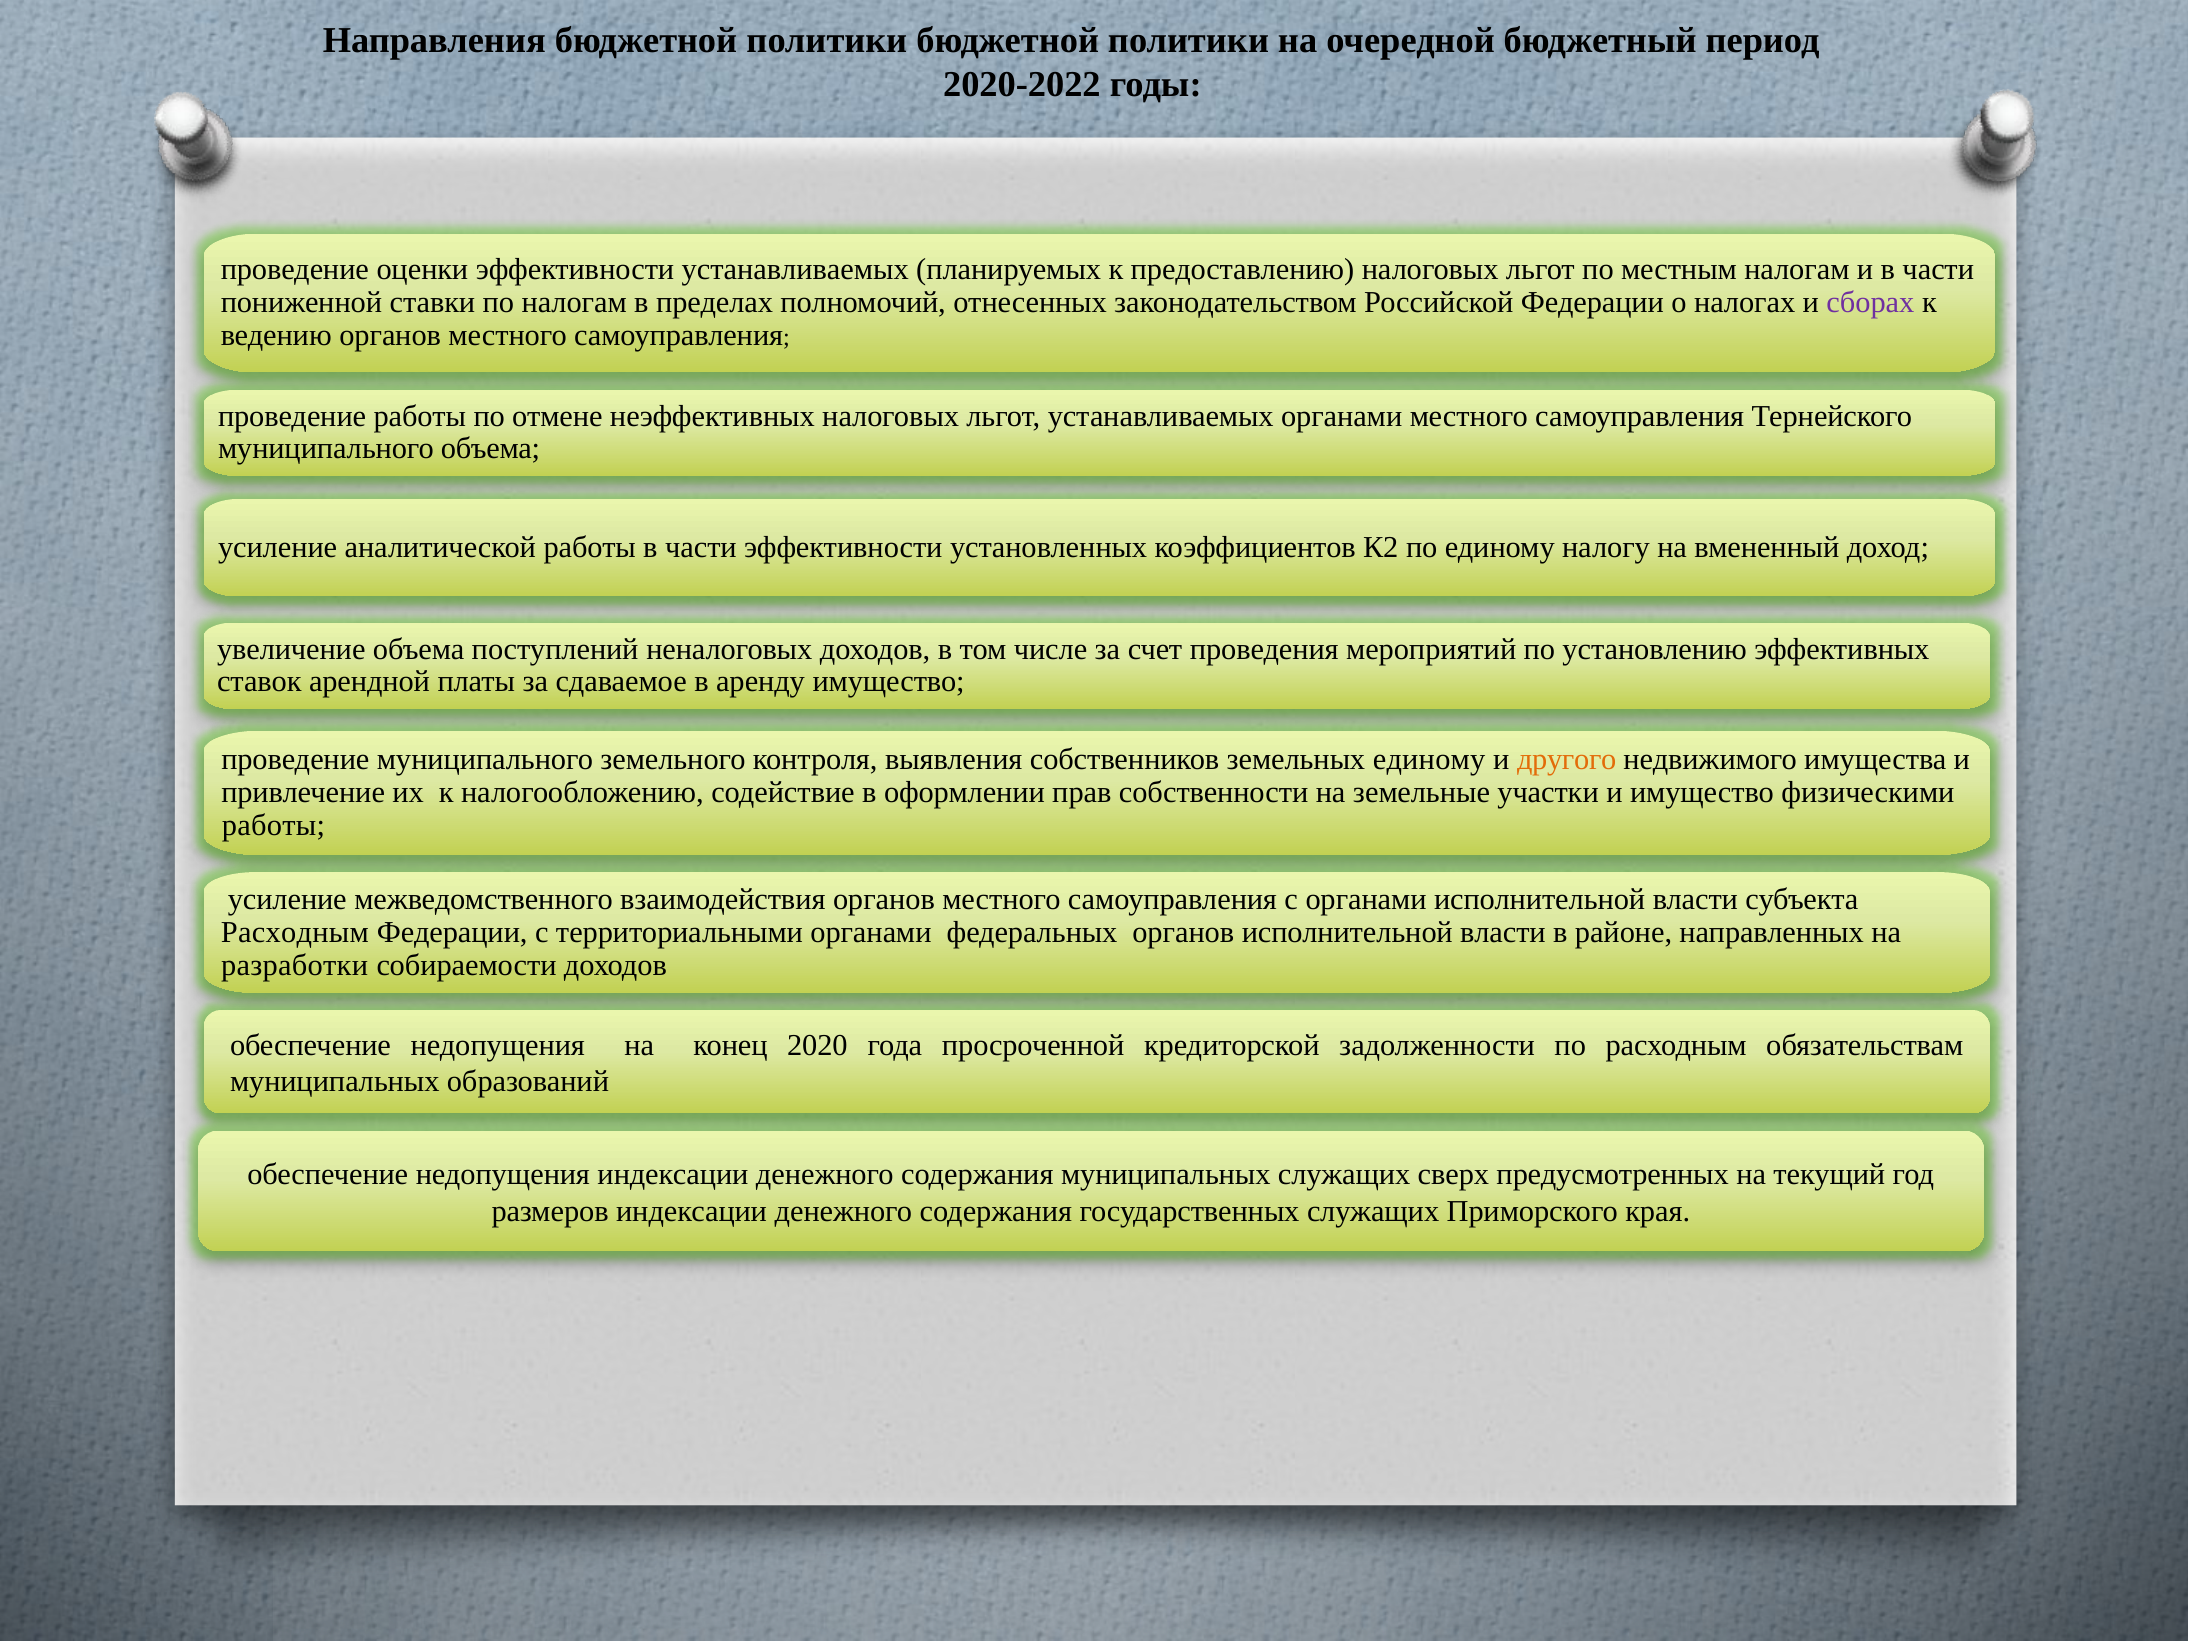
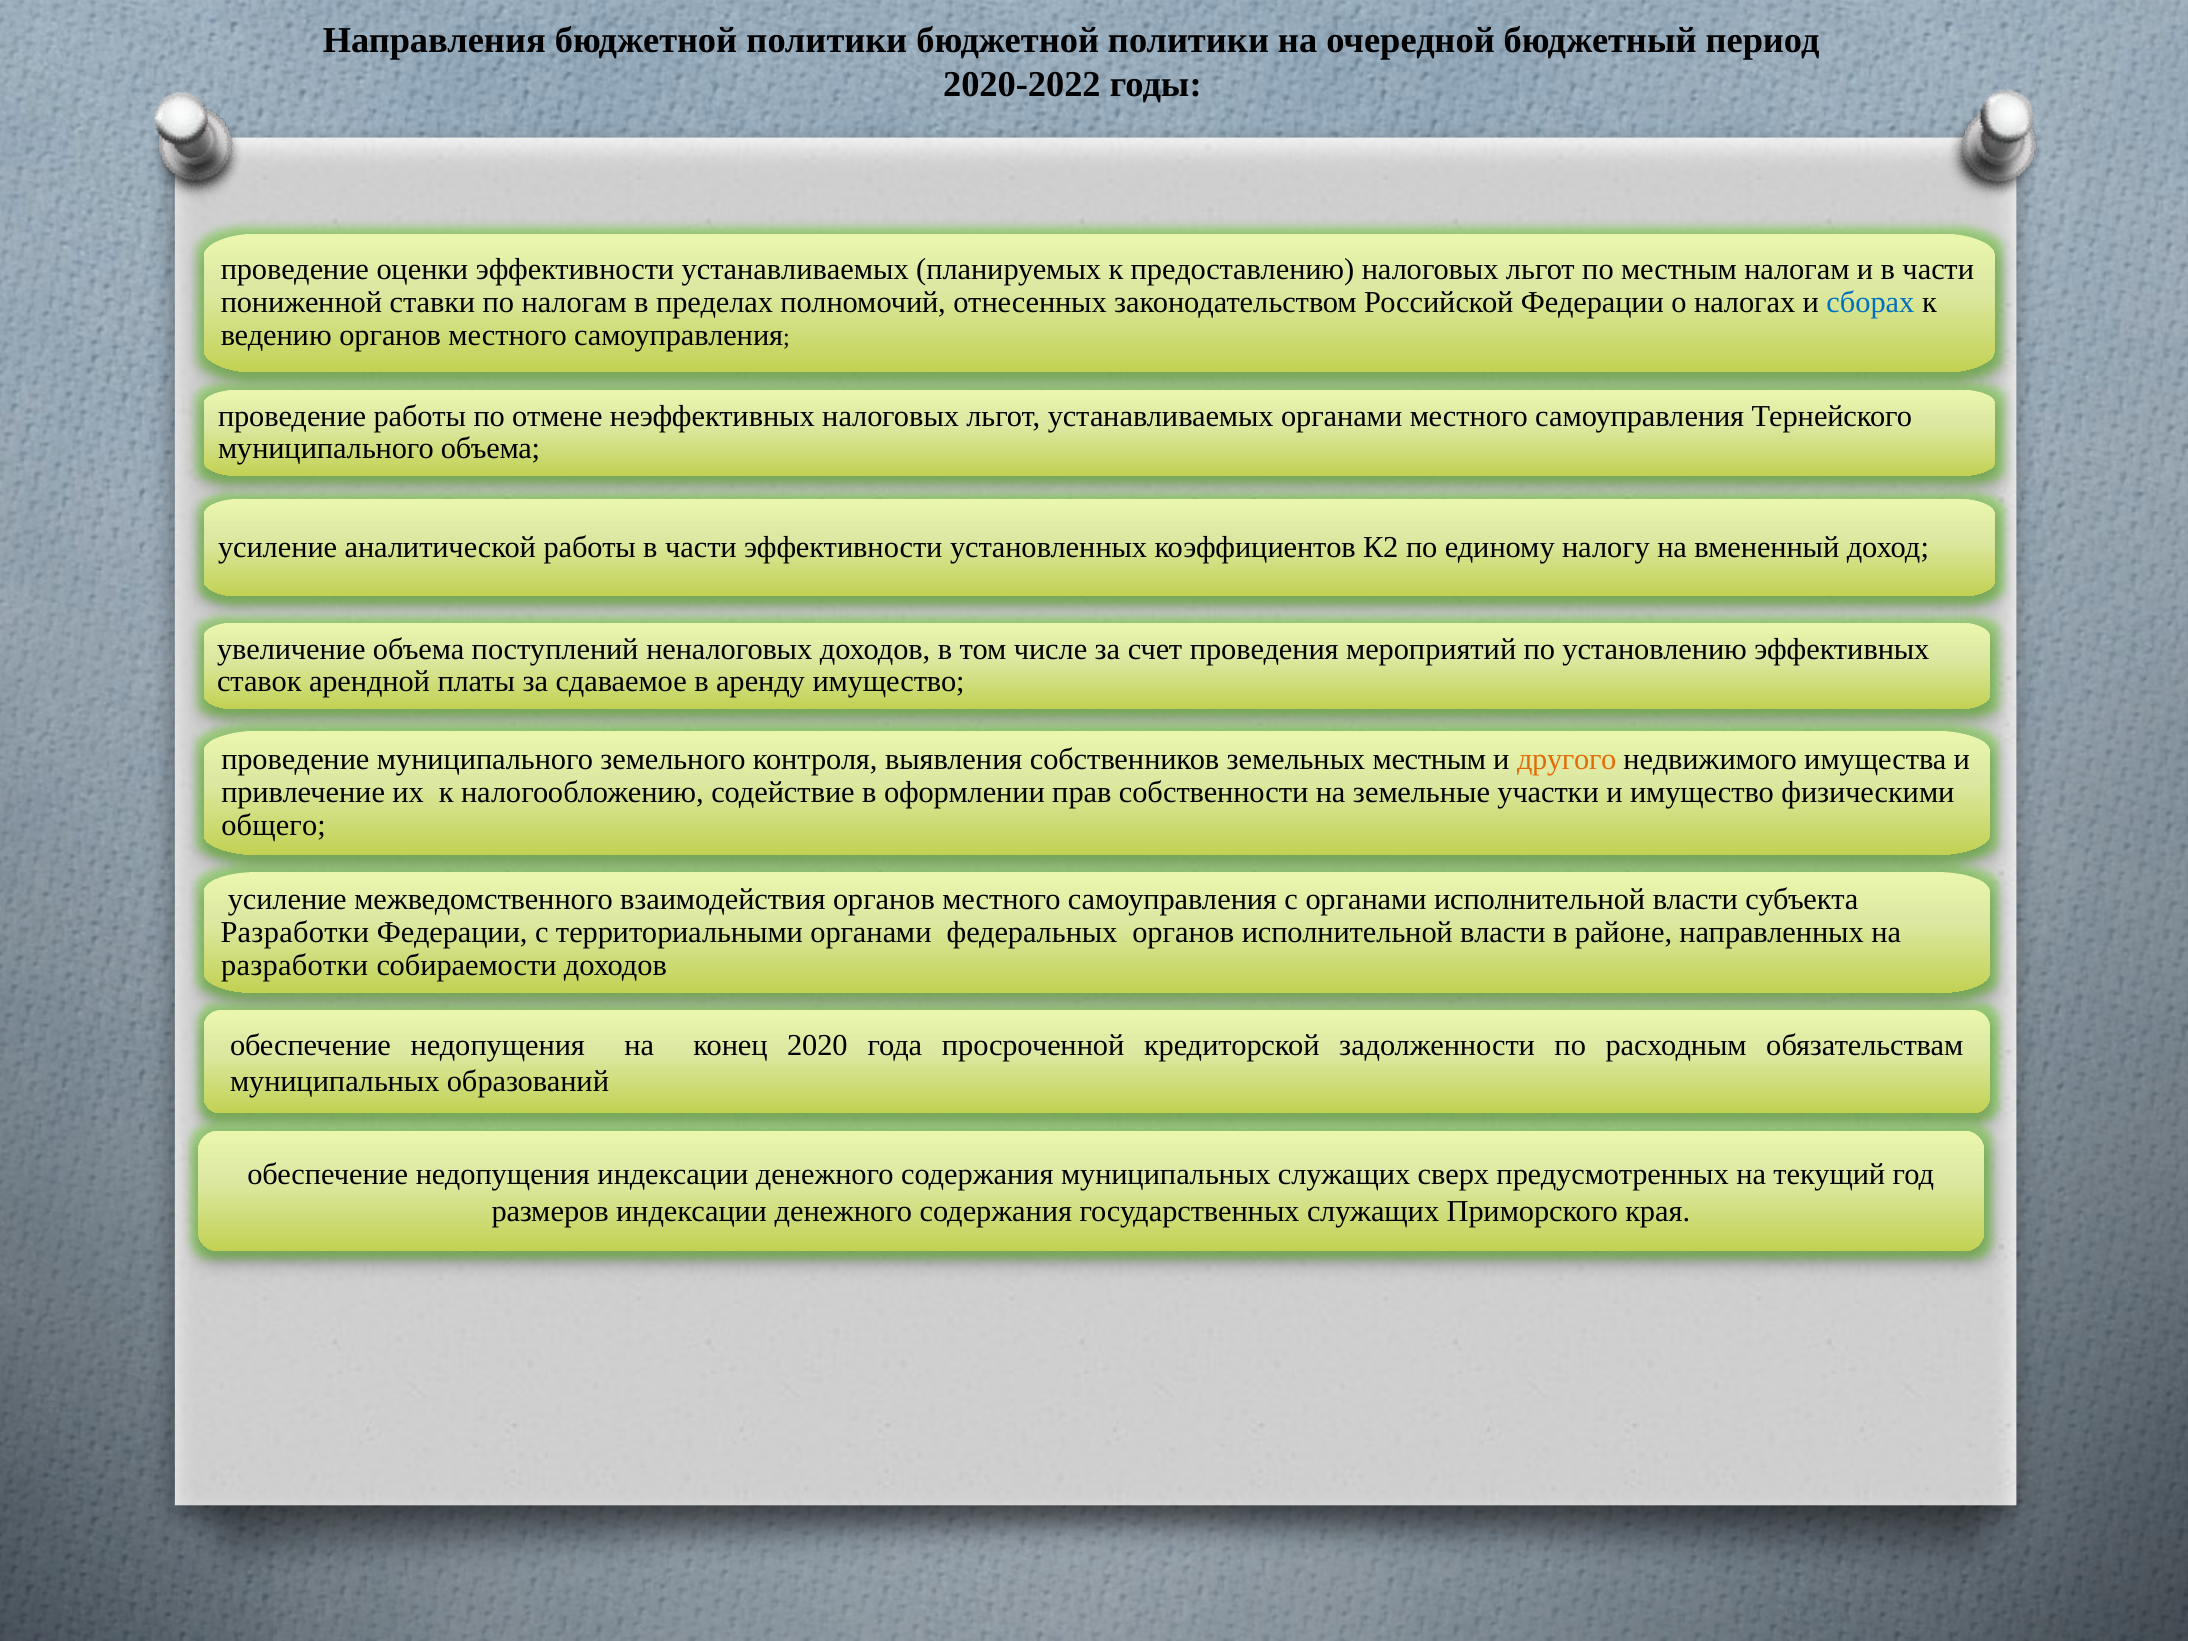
сборах colour: purple -> blue
земельных единому: единому -> местным
работы at (273, 825): работы -> общего
Расходным at (295, 932): Расходным -> Разработки
